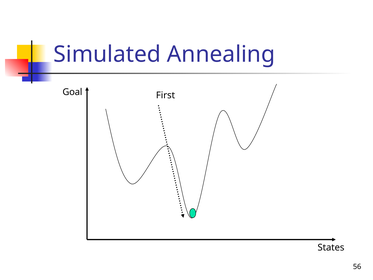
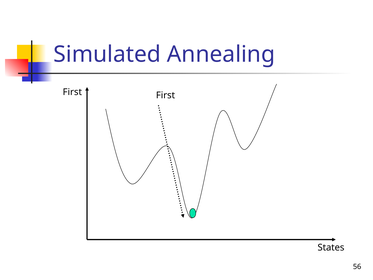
Goal at (72, 92): Goal -> First
